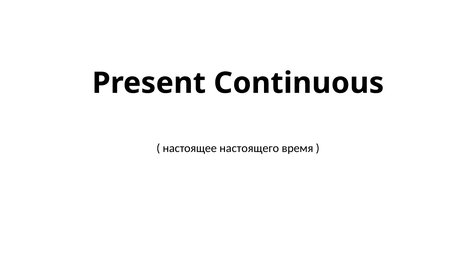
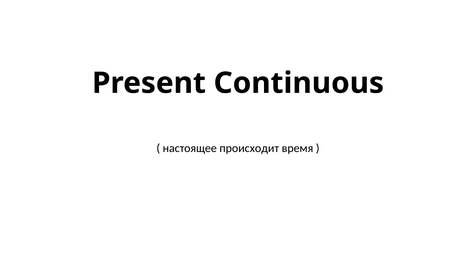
настоящего: настоящего -> происходит
